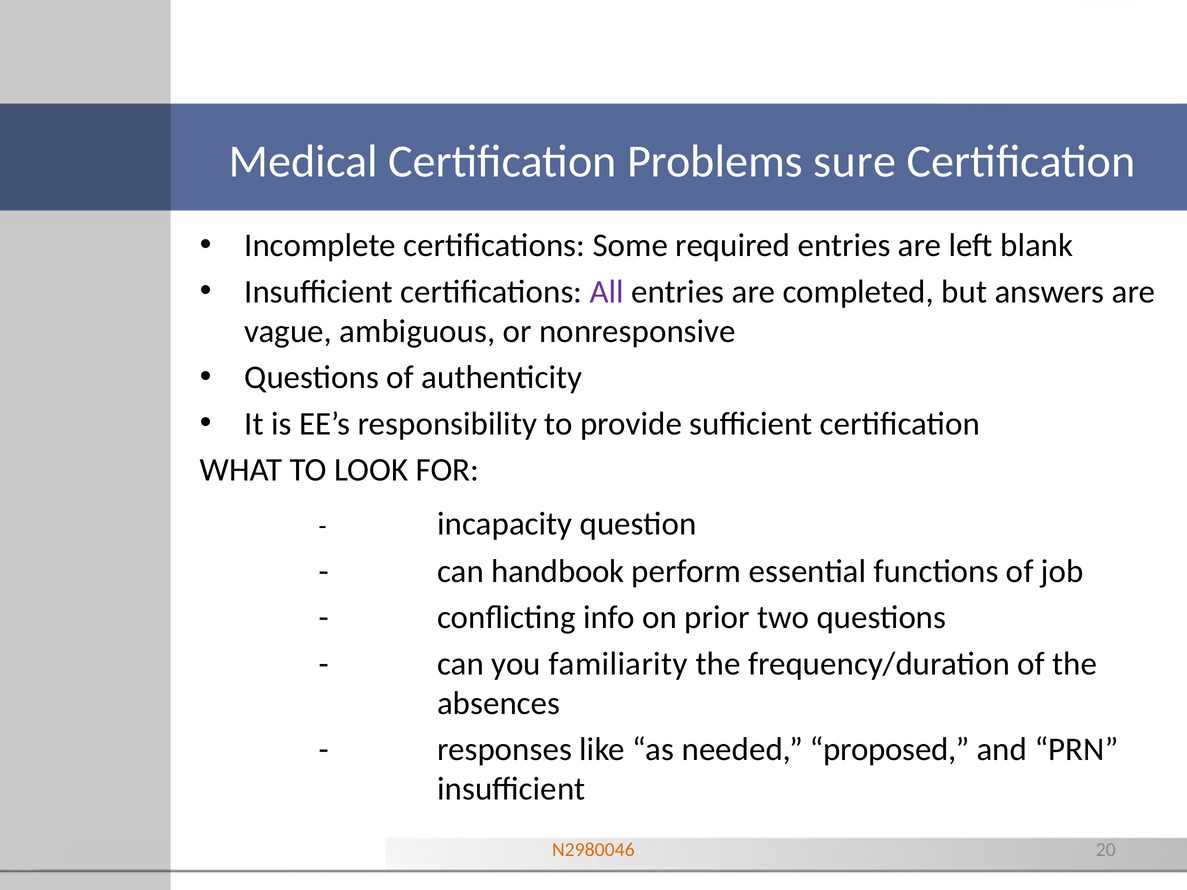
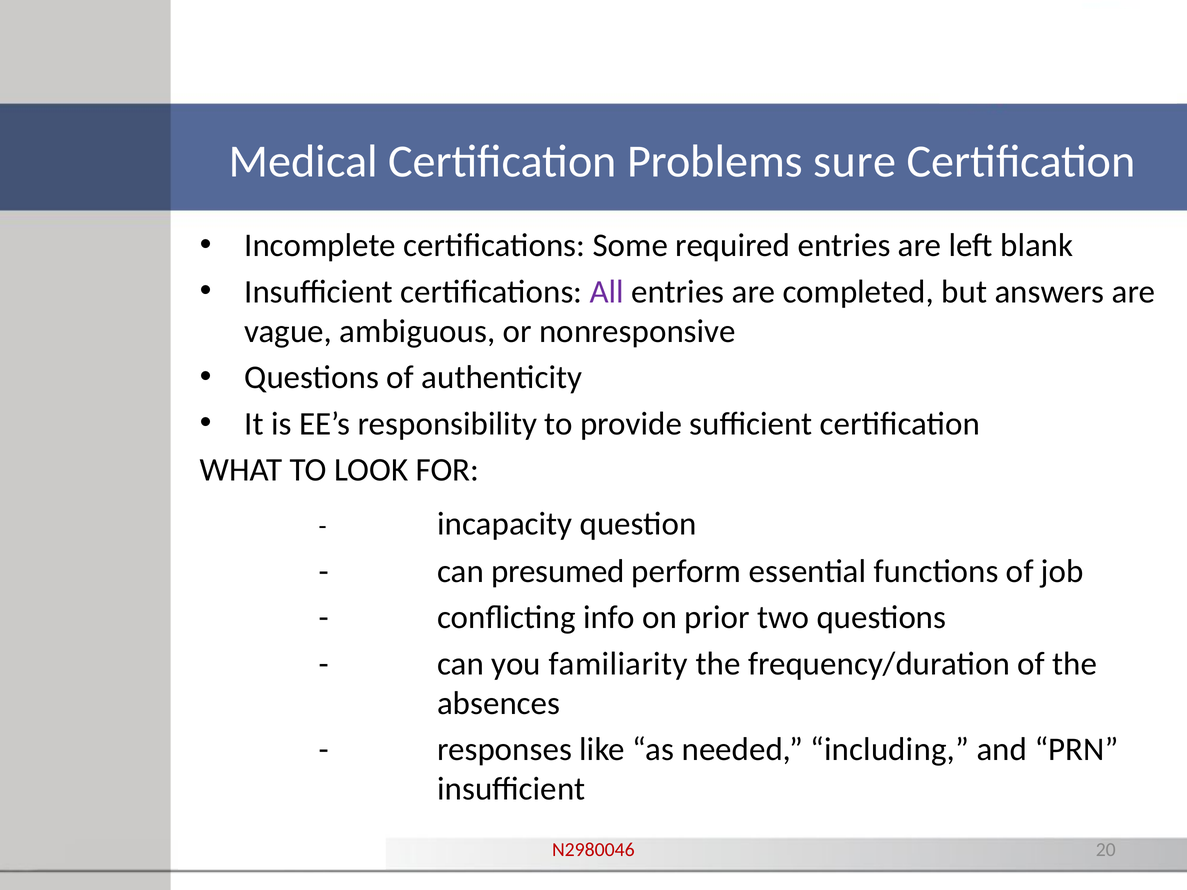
handbook: handbook -> presumed
proposed: proposed -> including
N2980046 colour: orange -> red
